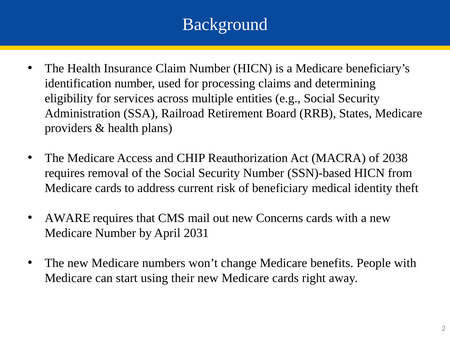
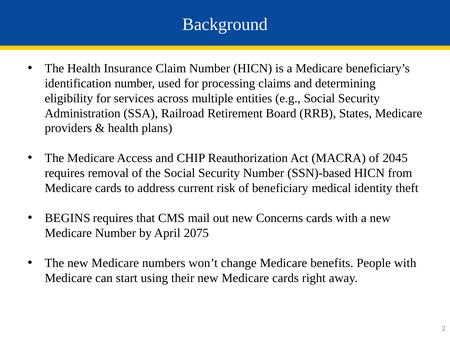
2038: 2038 -> 2045
AWARE: AWARE -> BEGINS
2031: 2031 -> 2075
